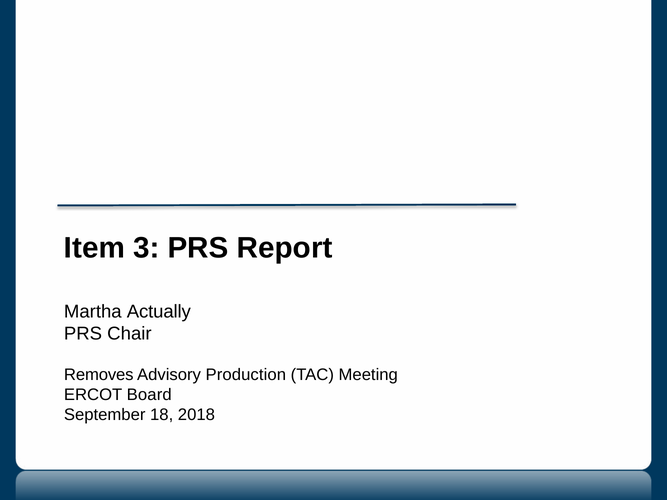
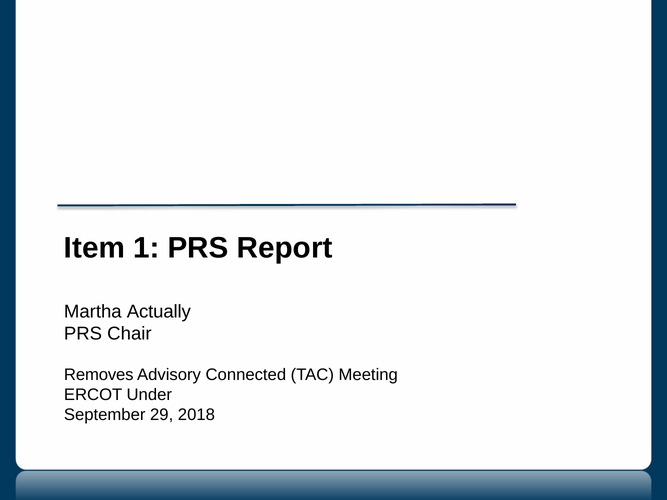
3: 3 -> 1
Production: Production -> Connected
Board: Board -> Under
18: 18 -> 29
